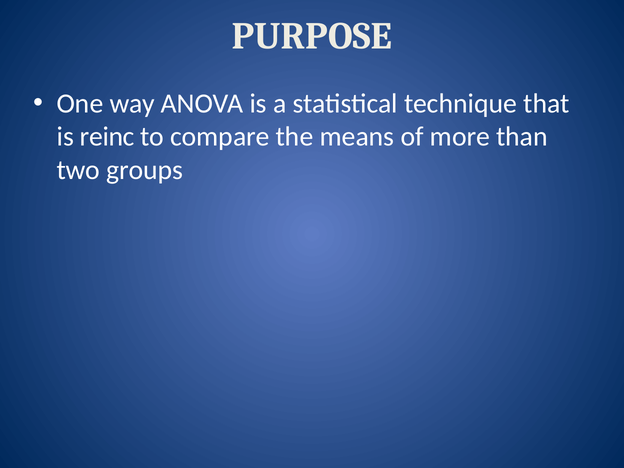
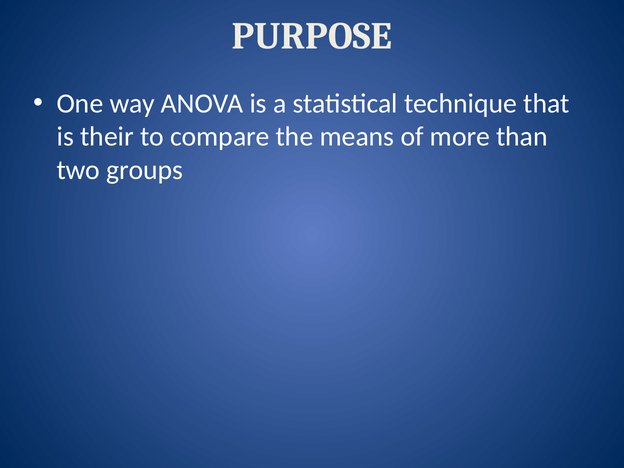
reinc: reinc -> their
